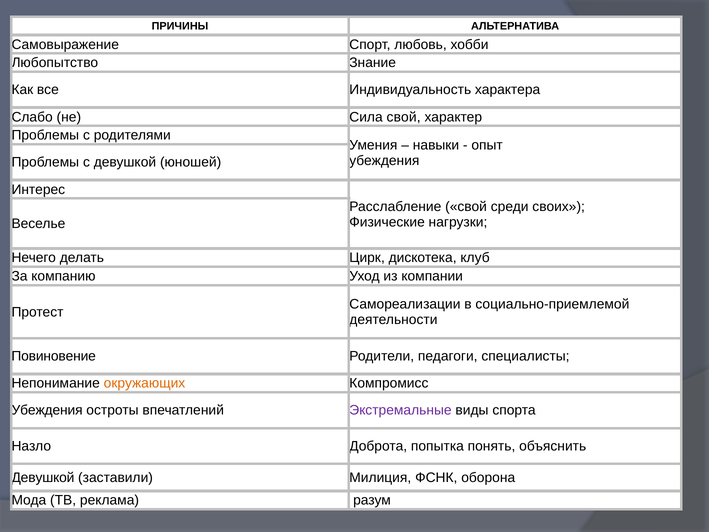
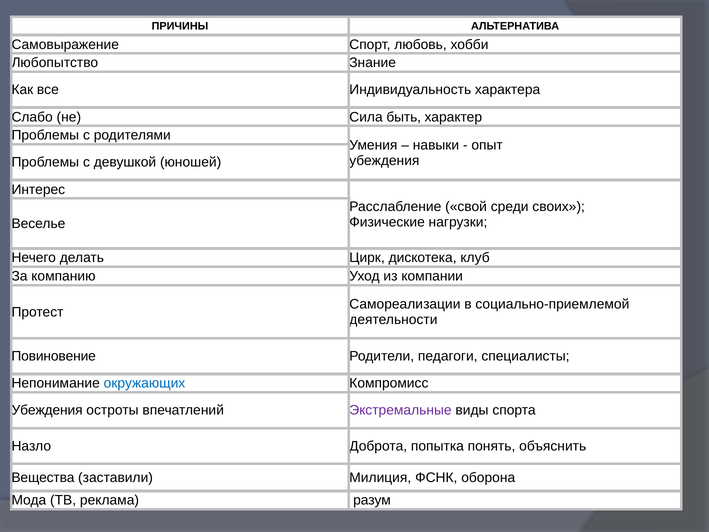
Сила свой: свой -> быть
окружающих colour: orange -> blue
Девушкой at (43, 477): Девушкой -> Вещества
